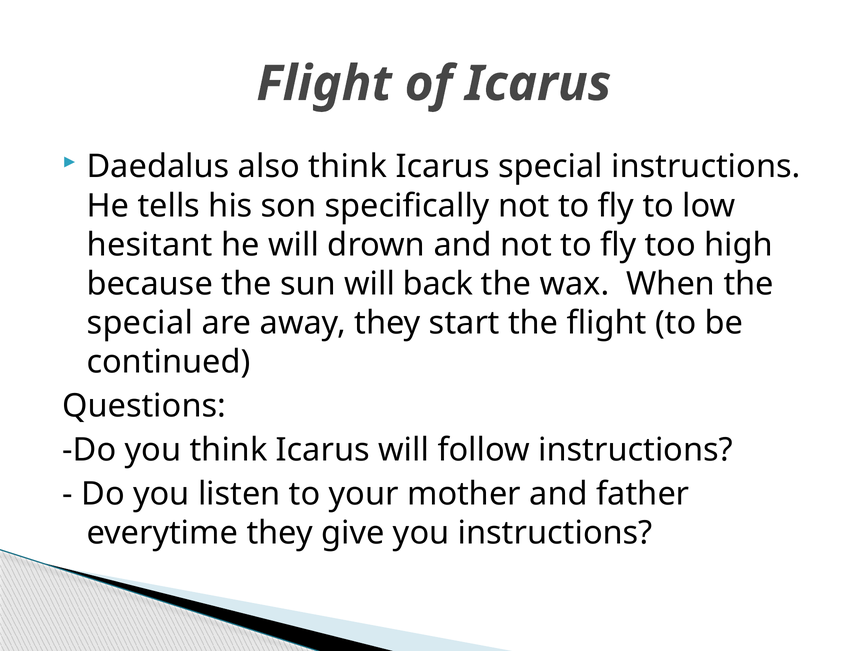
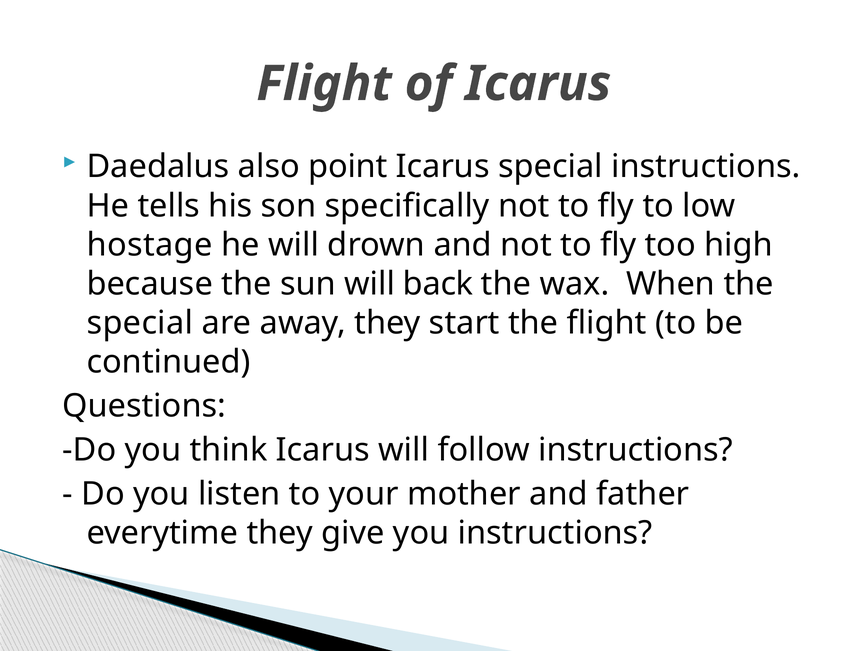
also think: think -> point
hesitant: hesitant -> hostage
